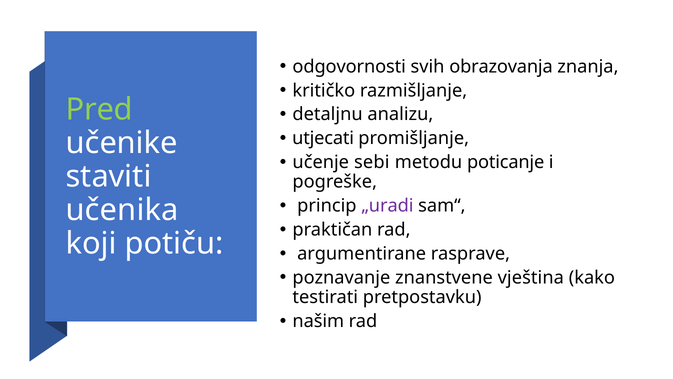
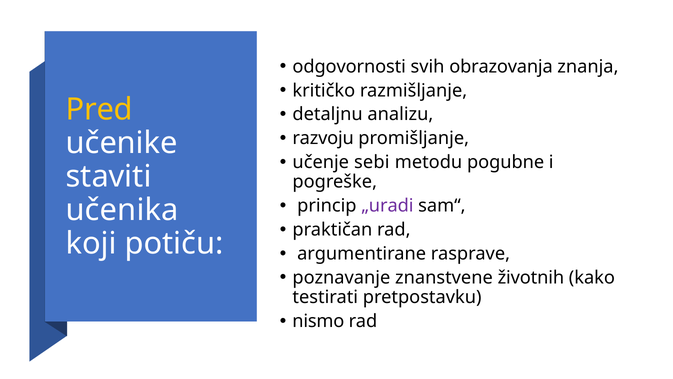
Pred colour: light green -> yellow
utjecati: utjecati -> razvoju
poticanje: poticanje -> pogubne
vještina: vještina -> životnih
našim: našim -> nismo
